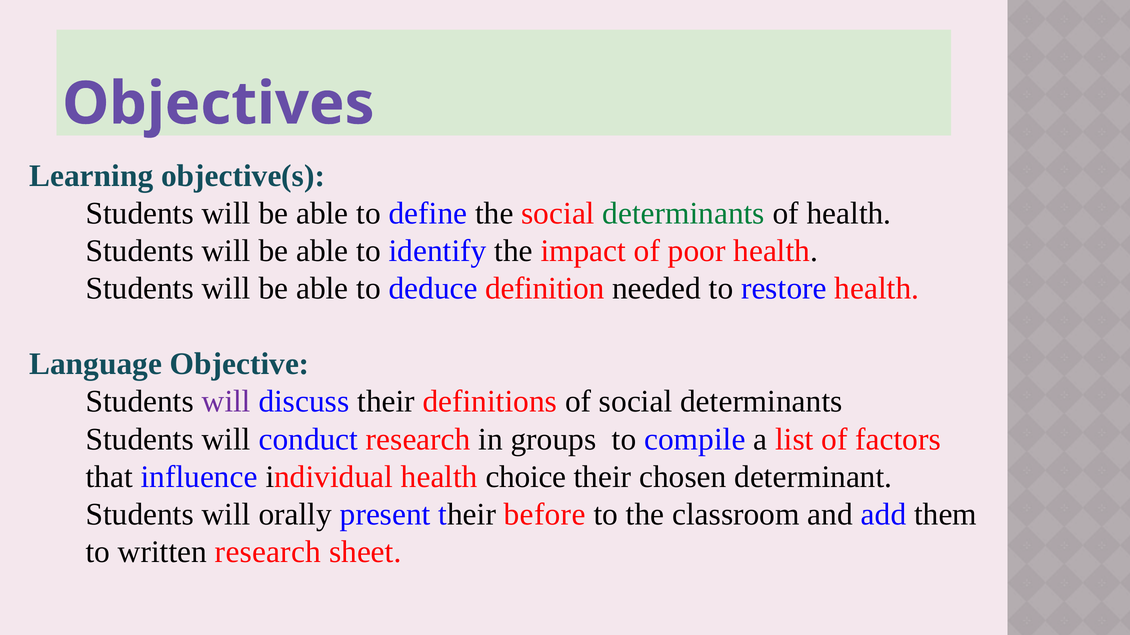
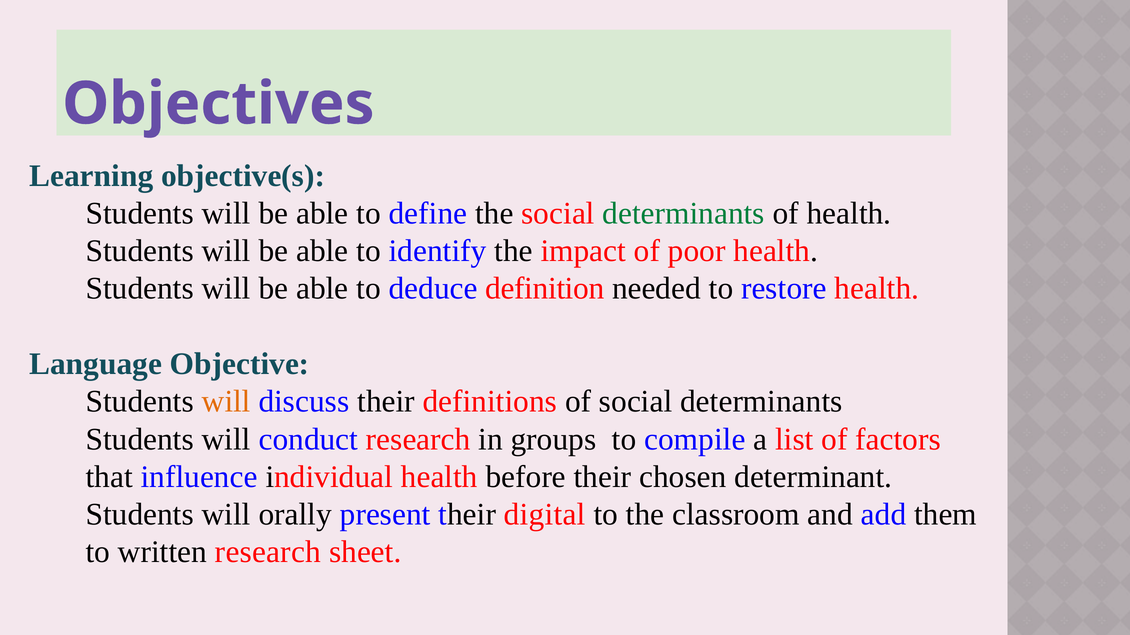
will at (226, 402) colour: purple -> orange
choice: choice -> before
before: before -> digital
